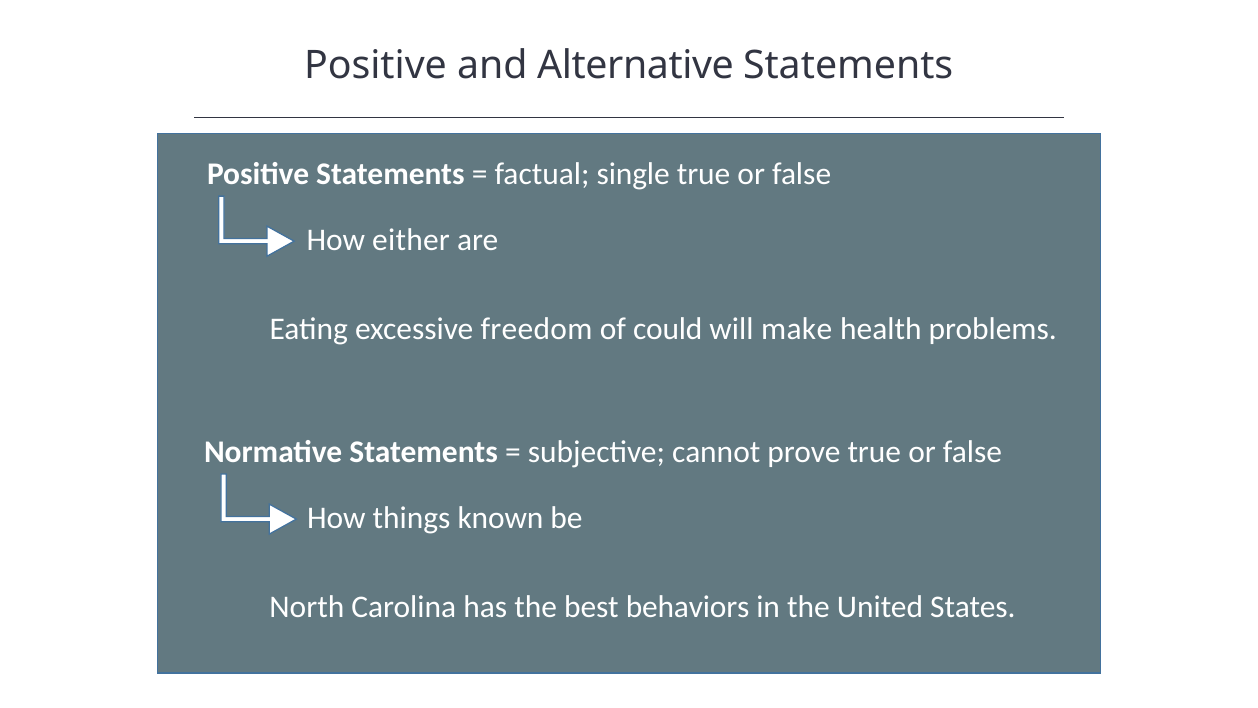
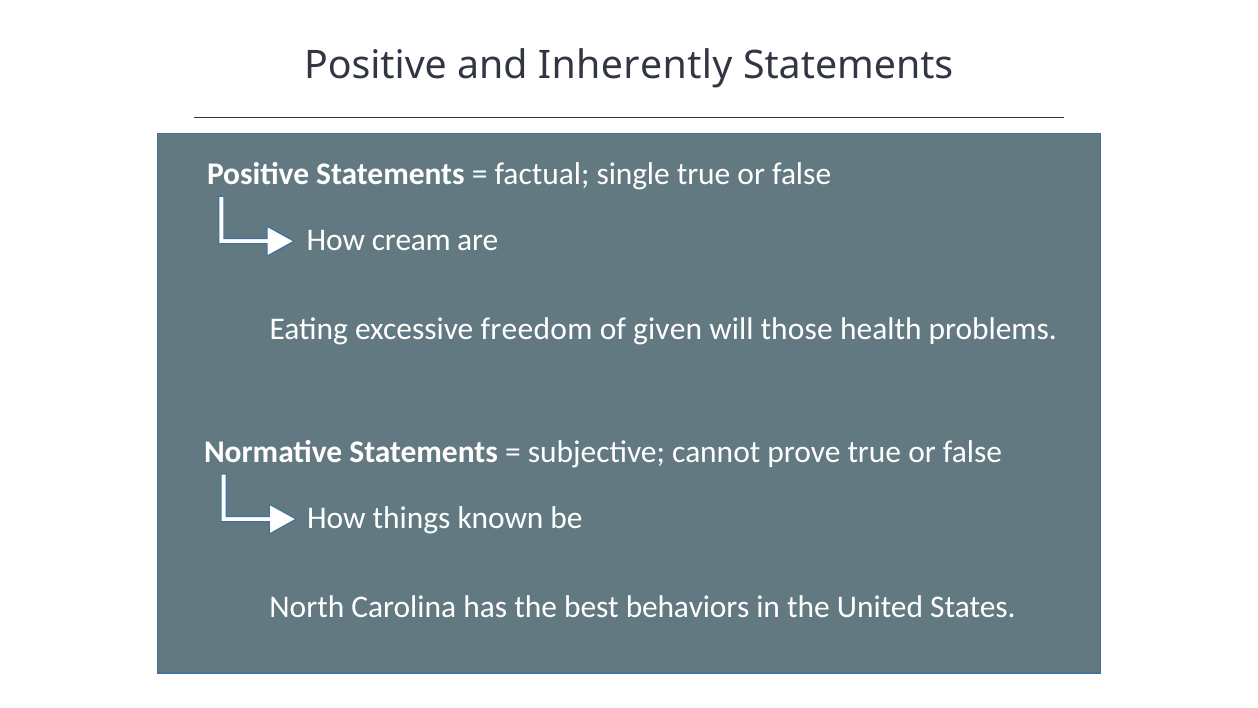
Alternative: Alternative -> Inherently
either: either -> cream
could: could -> given
make: make -> those
